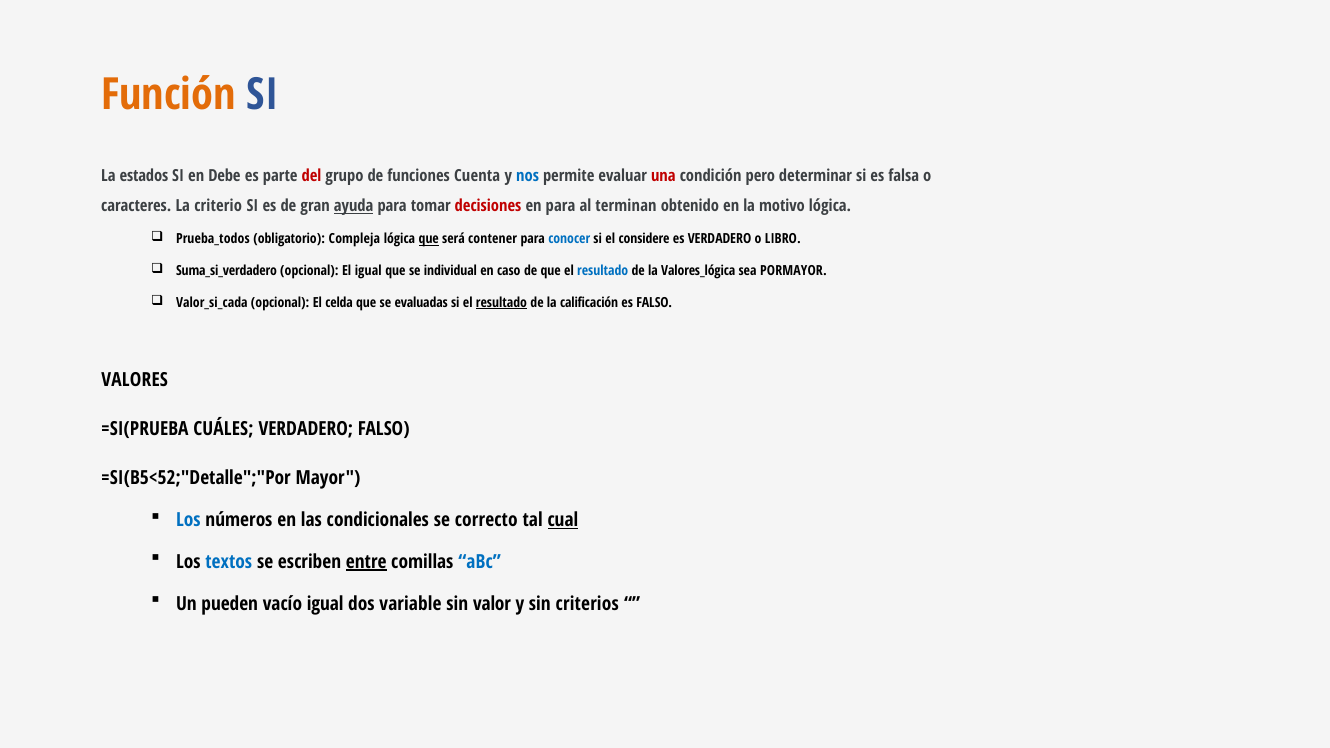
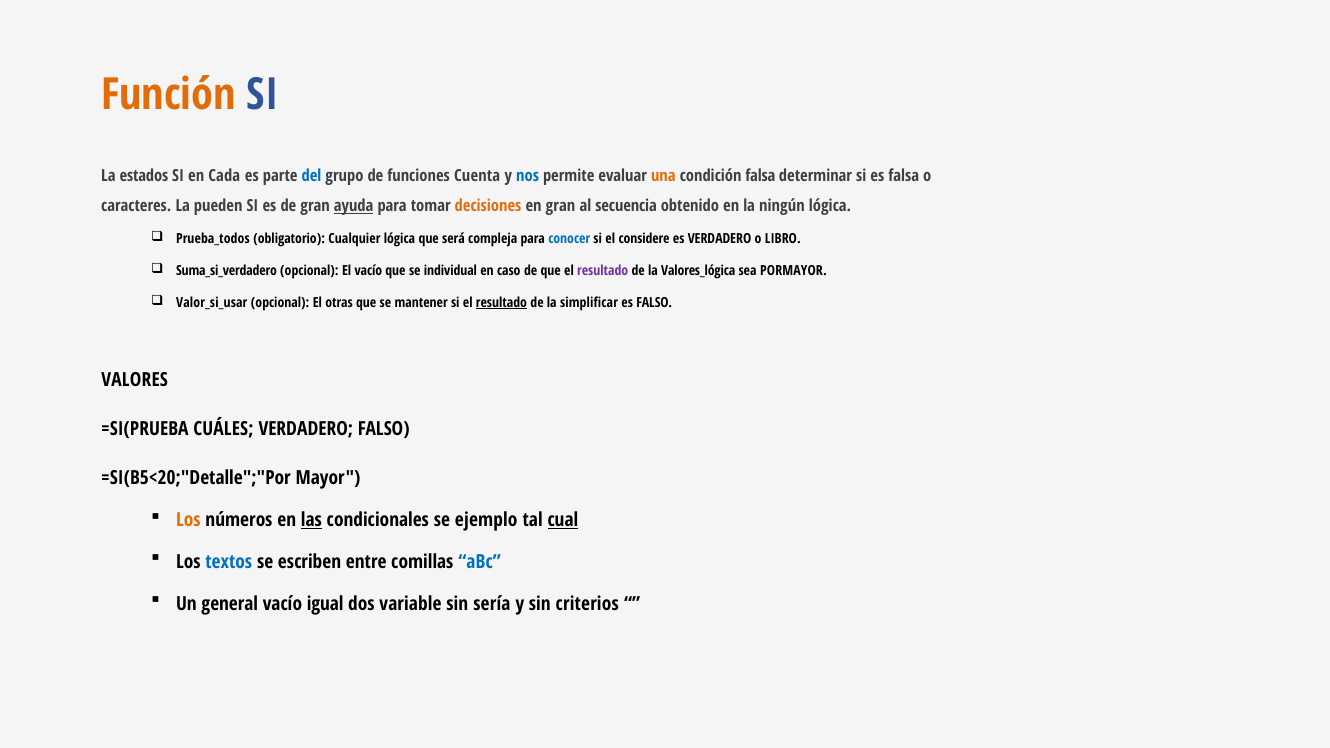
Debe: Debe -> Cada
del colour: red -> blue
una colour: red -> orange
condición pero: pero -> falsa
criterio: criterio -> pueden
decisiones colour: red -> orange
en para: para -> gran
terminan: terminan -> secuencia
motivo: motivo -> ningún
Compleja: Compleja -> Cualquier
que at (429, 239) underline: present -> none
contener: contener -> compleja
El igual: igual -> vacío
resultado at (603, 271) colour: blue -> purple
Valor_si_cada: Valor_si_cada -> Valor_si_usar
celda: celda -> otras
evaluadas: evaluadas -> mantener
calificación: calificación -> simplificar
=SI(B5<52;"Detalle";"Por: =SI(B5<52;"Detalle";"Por -> =SI(B5<20;"Detalle";"Por
Los at (188, 520) colour: blue -> orange
las underline: none -> present
correcto: correcto -> ejemplo
entre underline: present -> none
pueden: pueden -> general
valor: valor -> sería
